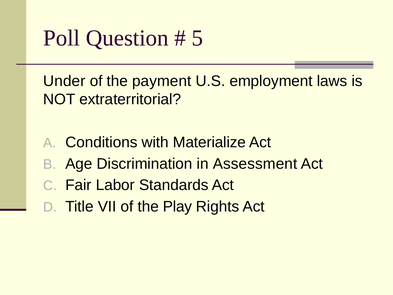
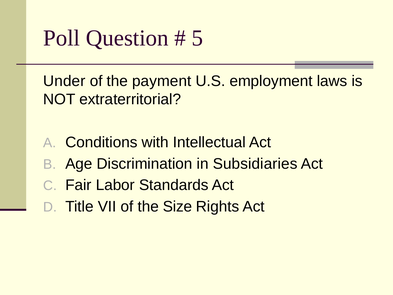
Materialize: Materialize -> Intellectual
Assessment: Assessment -> Subsidiaries
Play: Play -> Size
